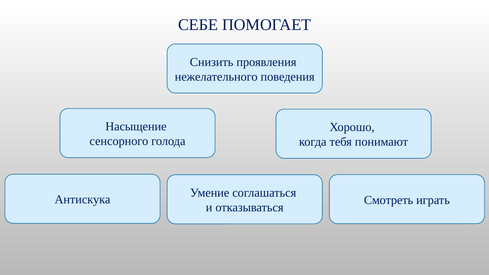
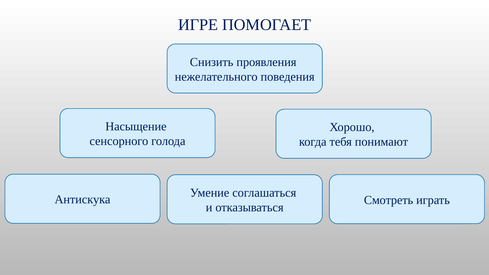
СЕБЕ: СЕБЕ -> ИГРЕ
